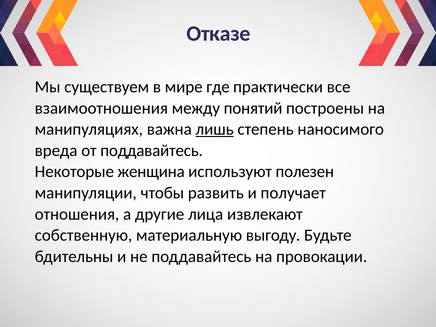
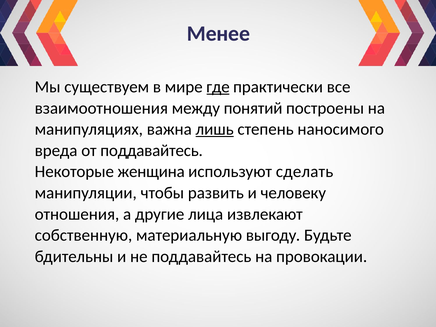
Отказе: Отказе -> Менее
где underline: none -> present
полезен: полезен -> сделать
получает: получает -> человеку
